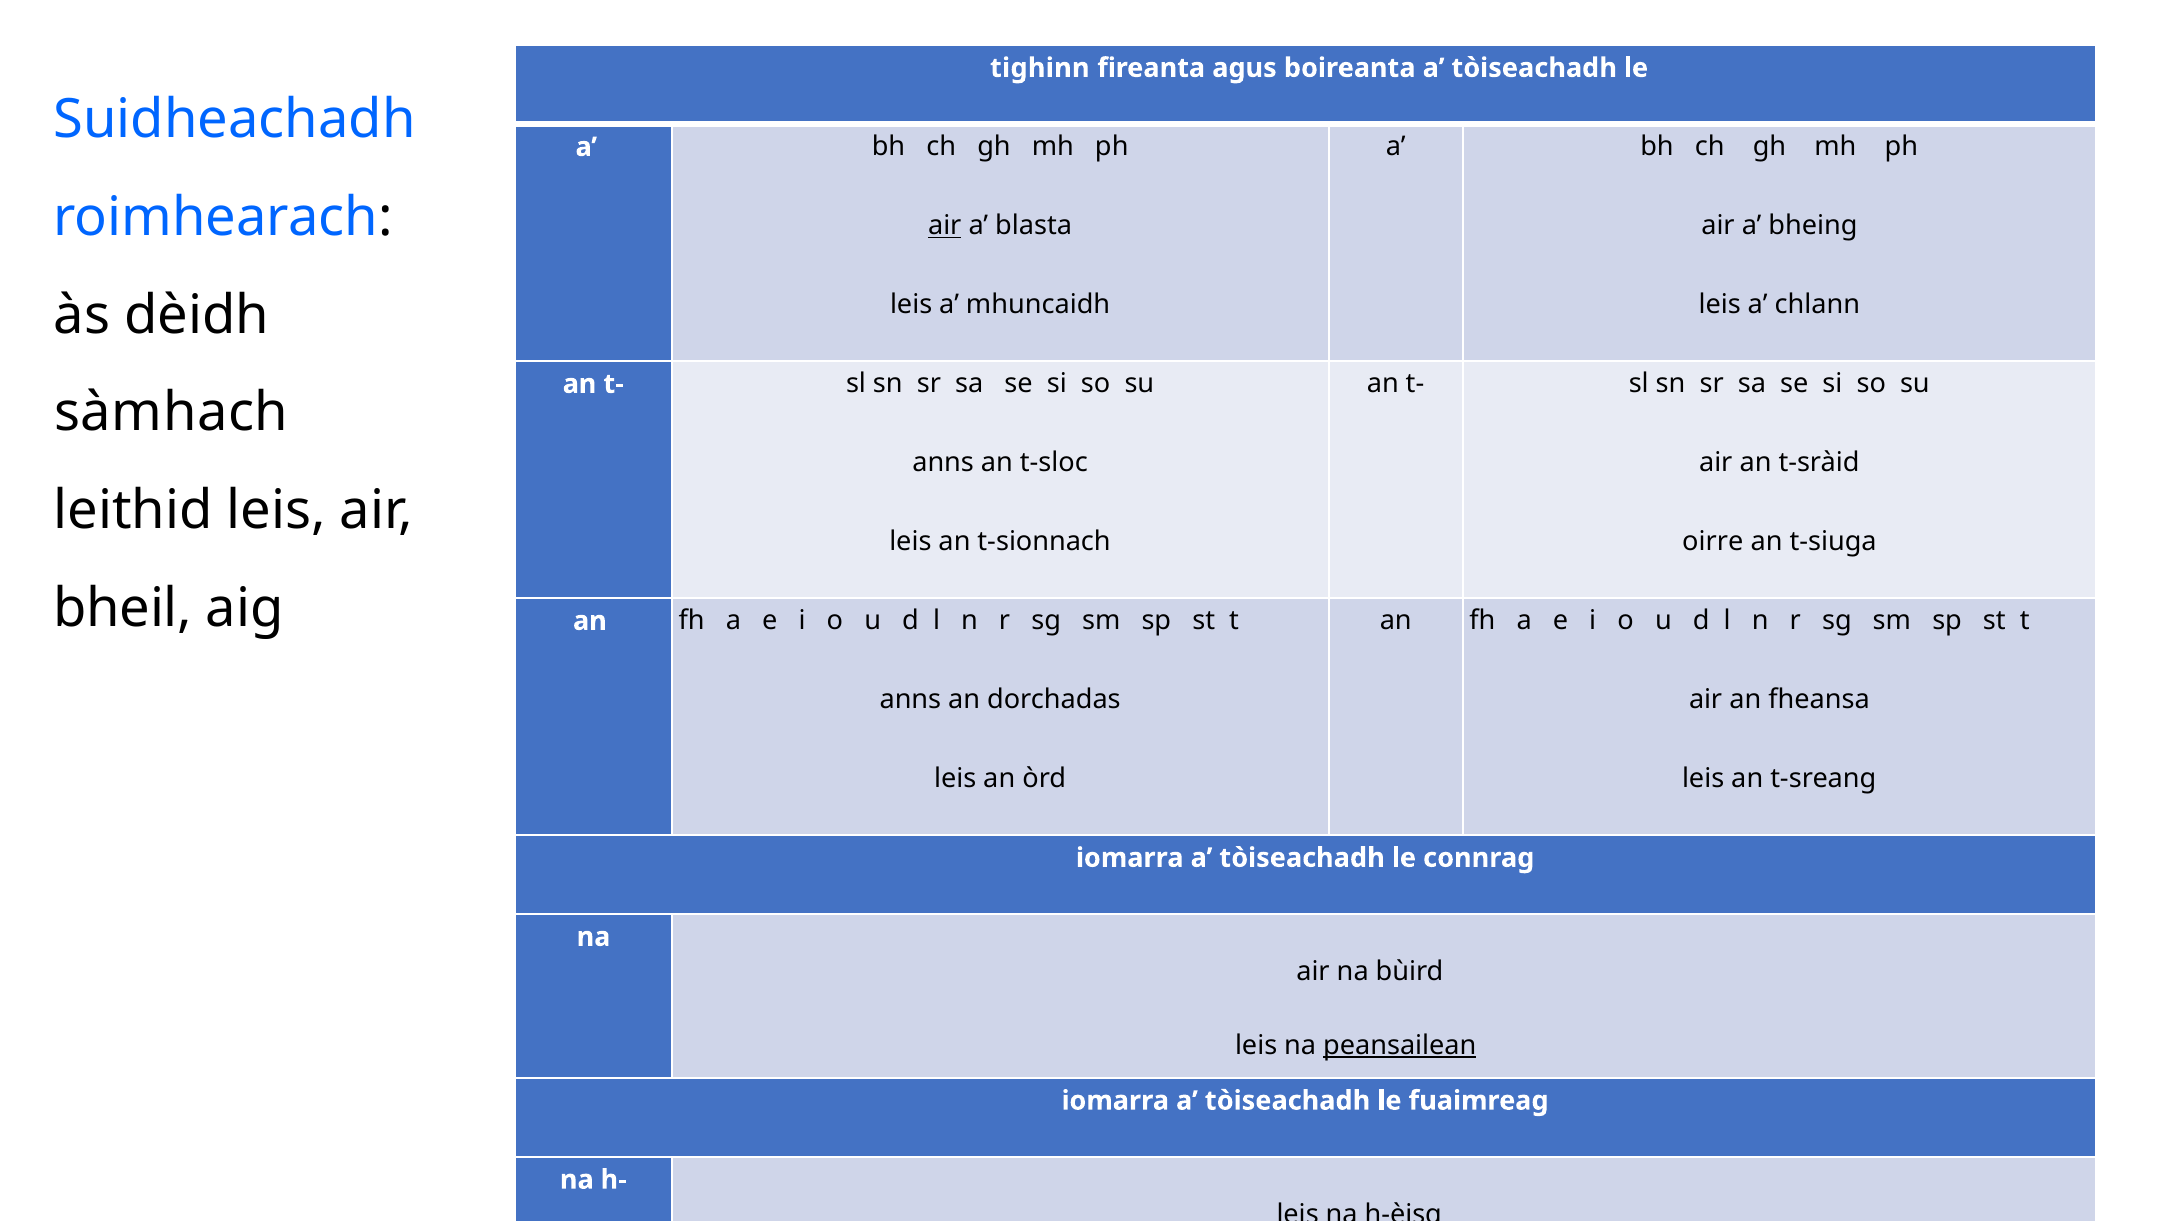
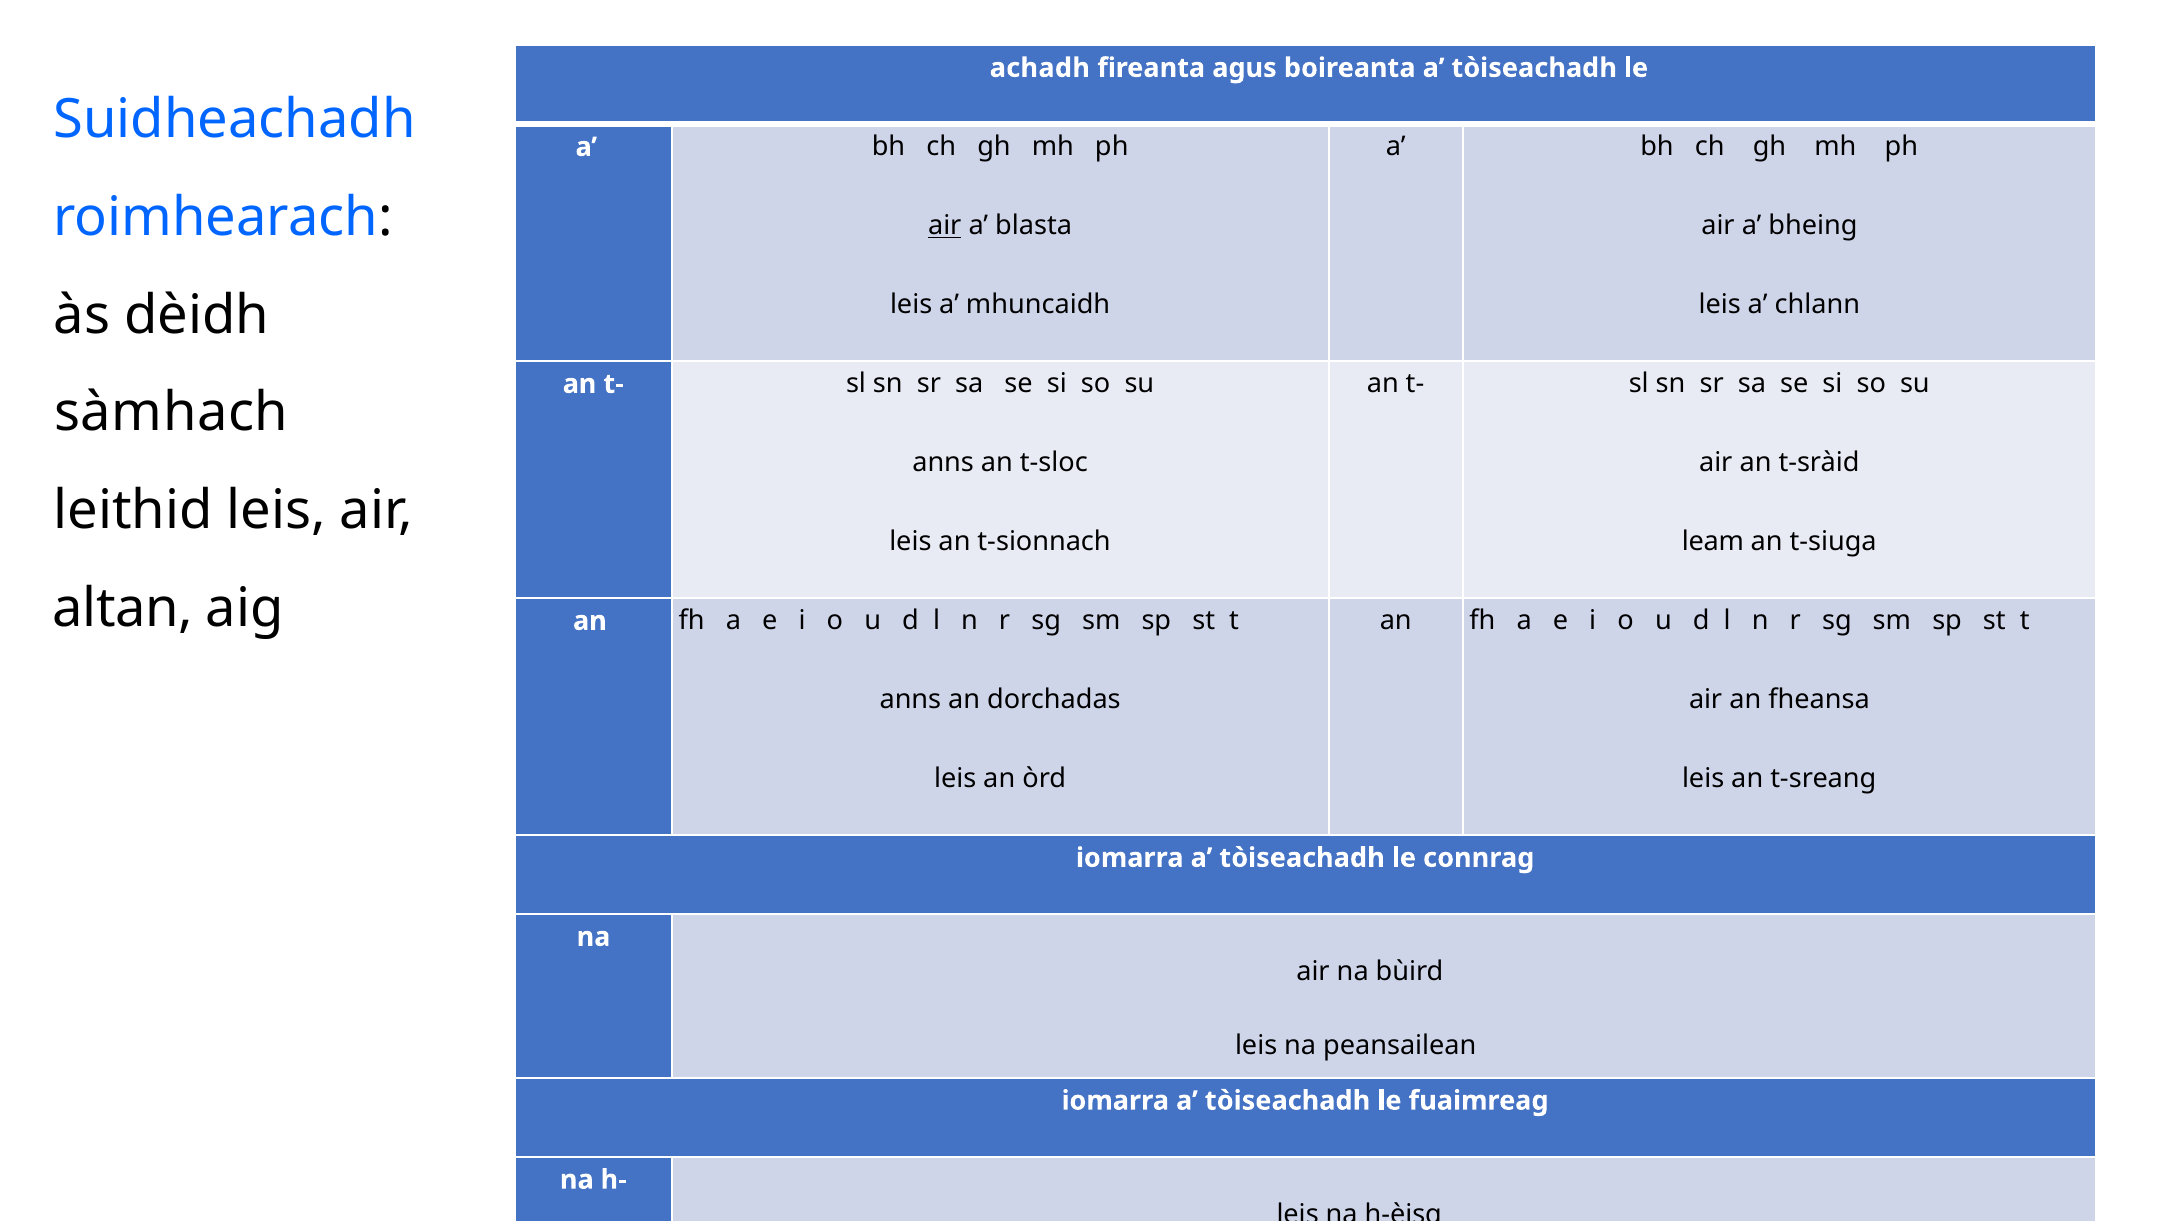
tighinn: tighinn -> achadh
oirre: oirre -> leam
bheil: bheil -> altan
peansailean underline: present -> none
